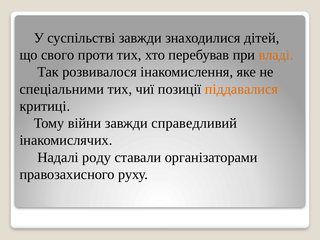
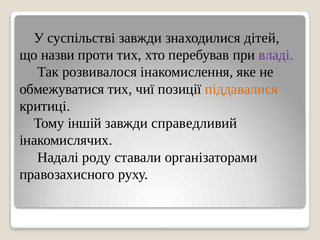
свого: свого -> назви
владі colour: orange -> purple
спеціальними: спеціальними -> обмежуватися
війни: війни -> іншій
